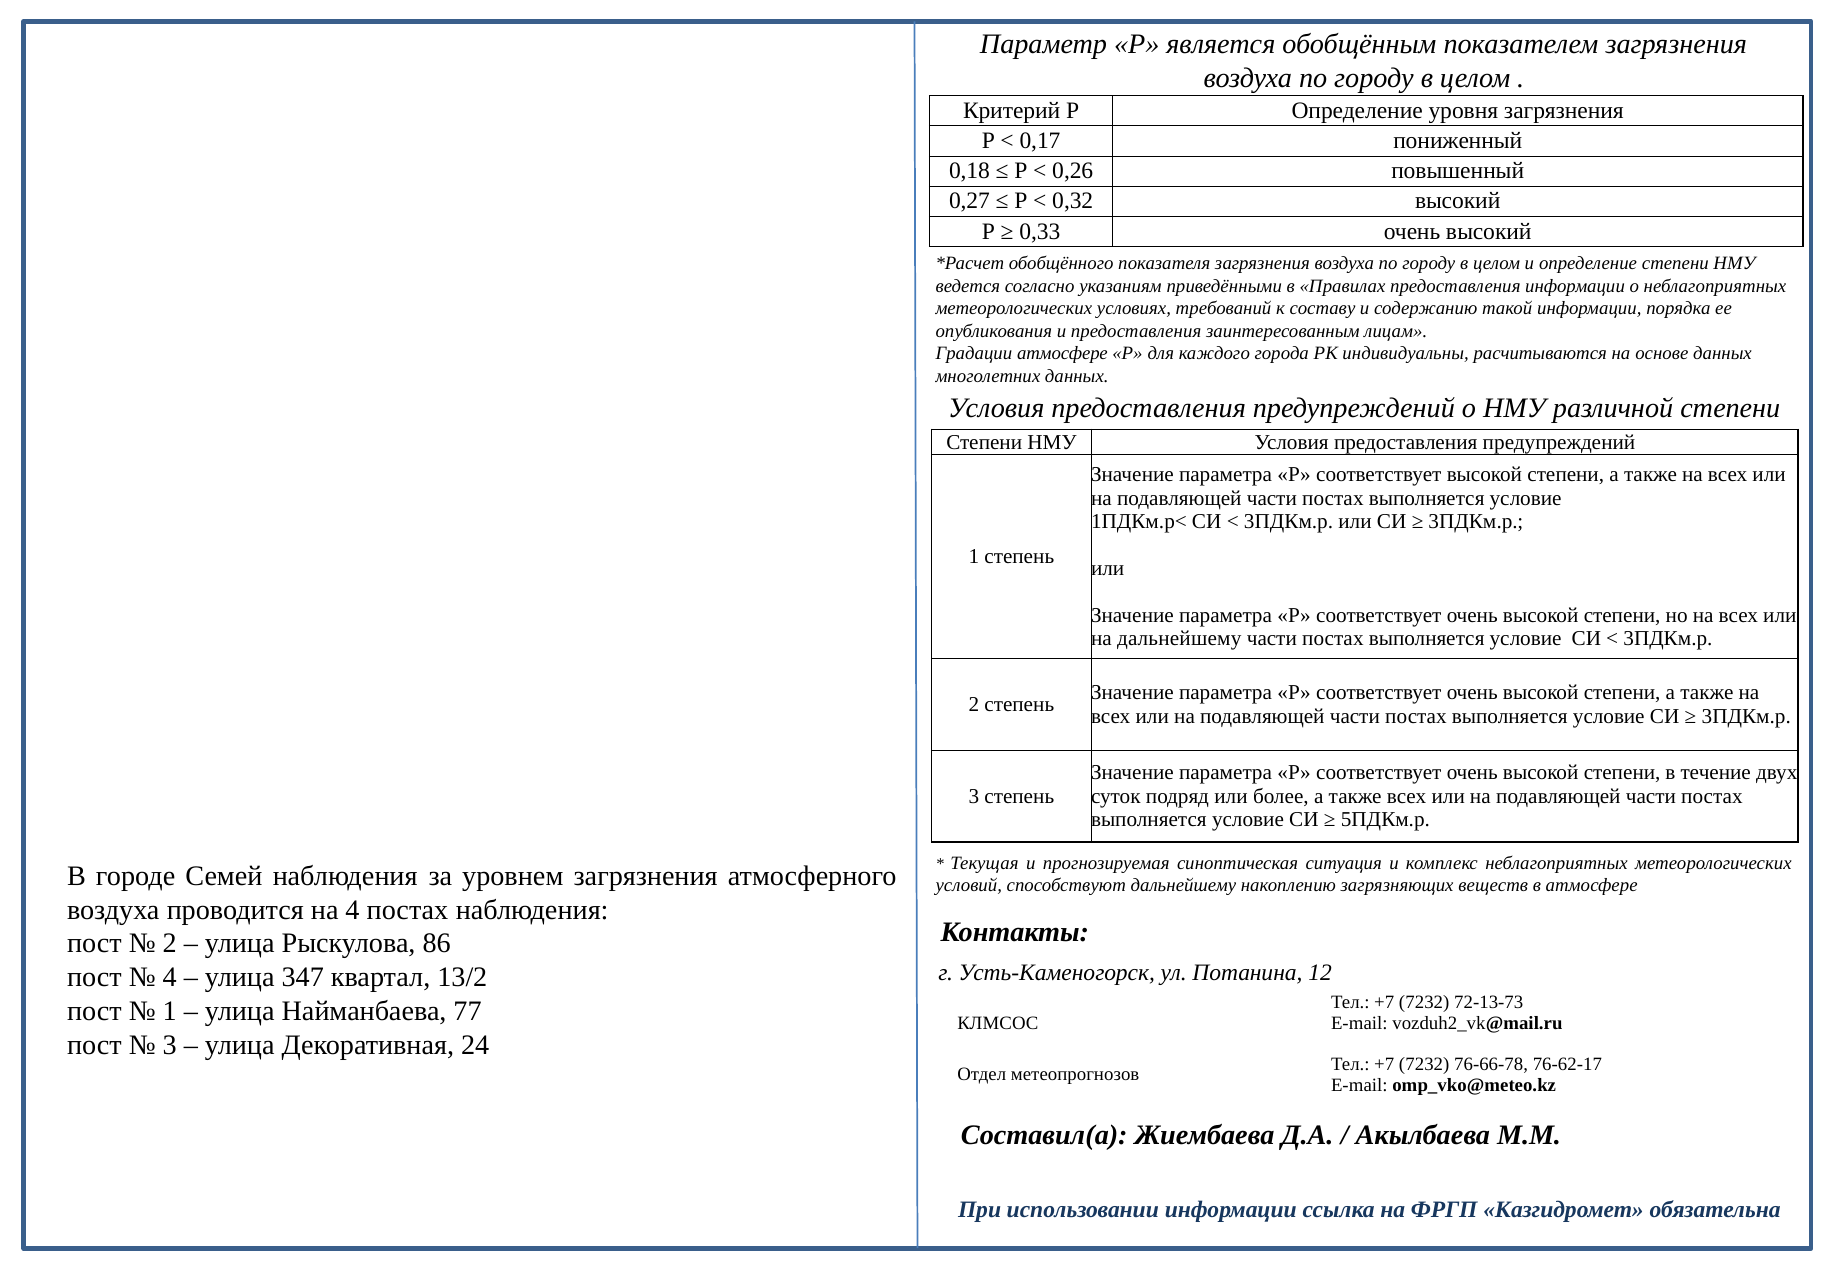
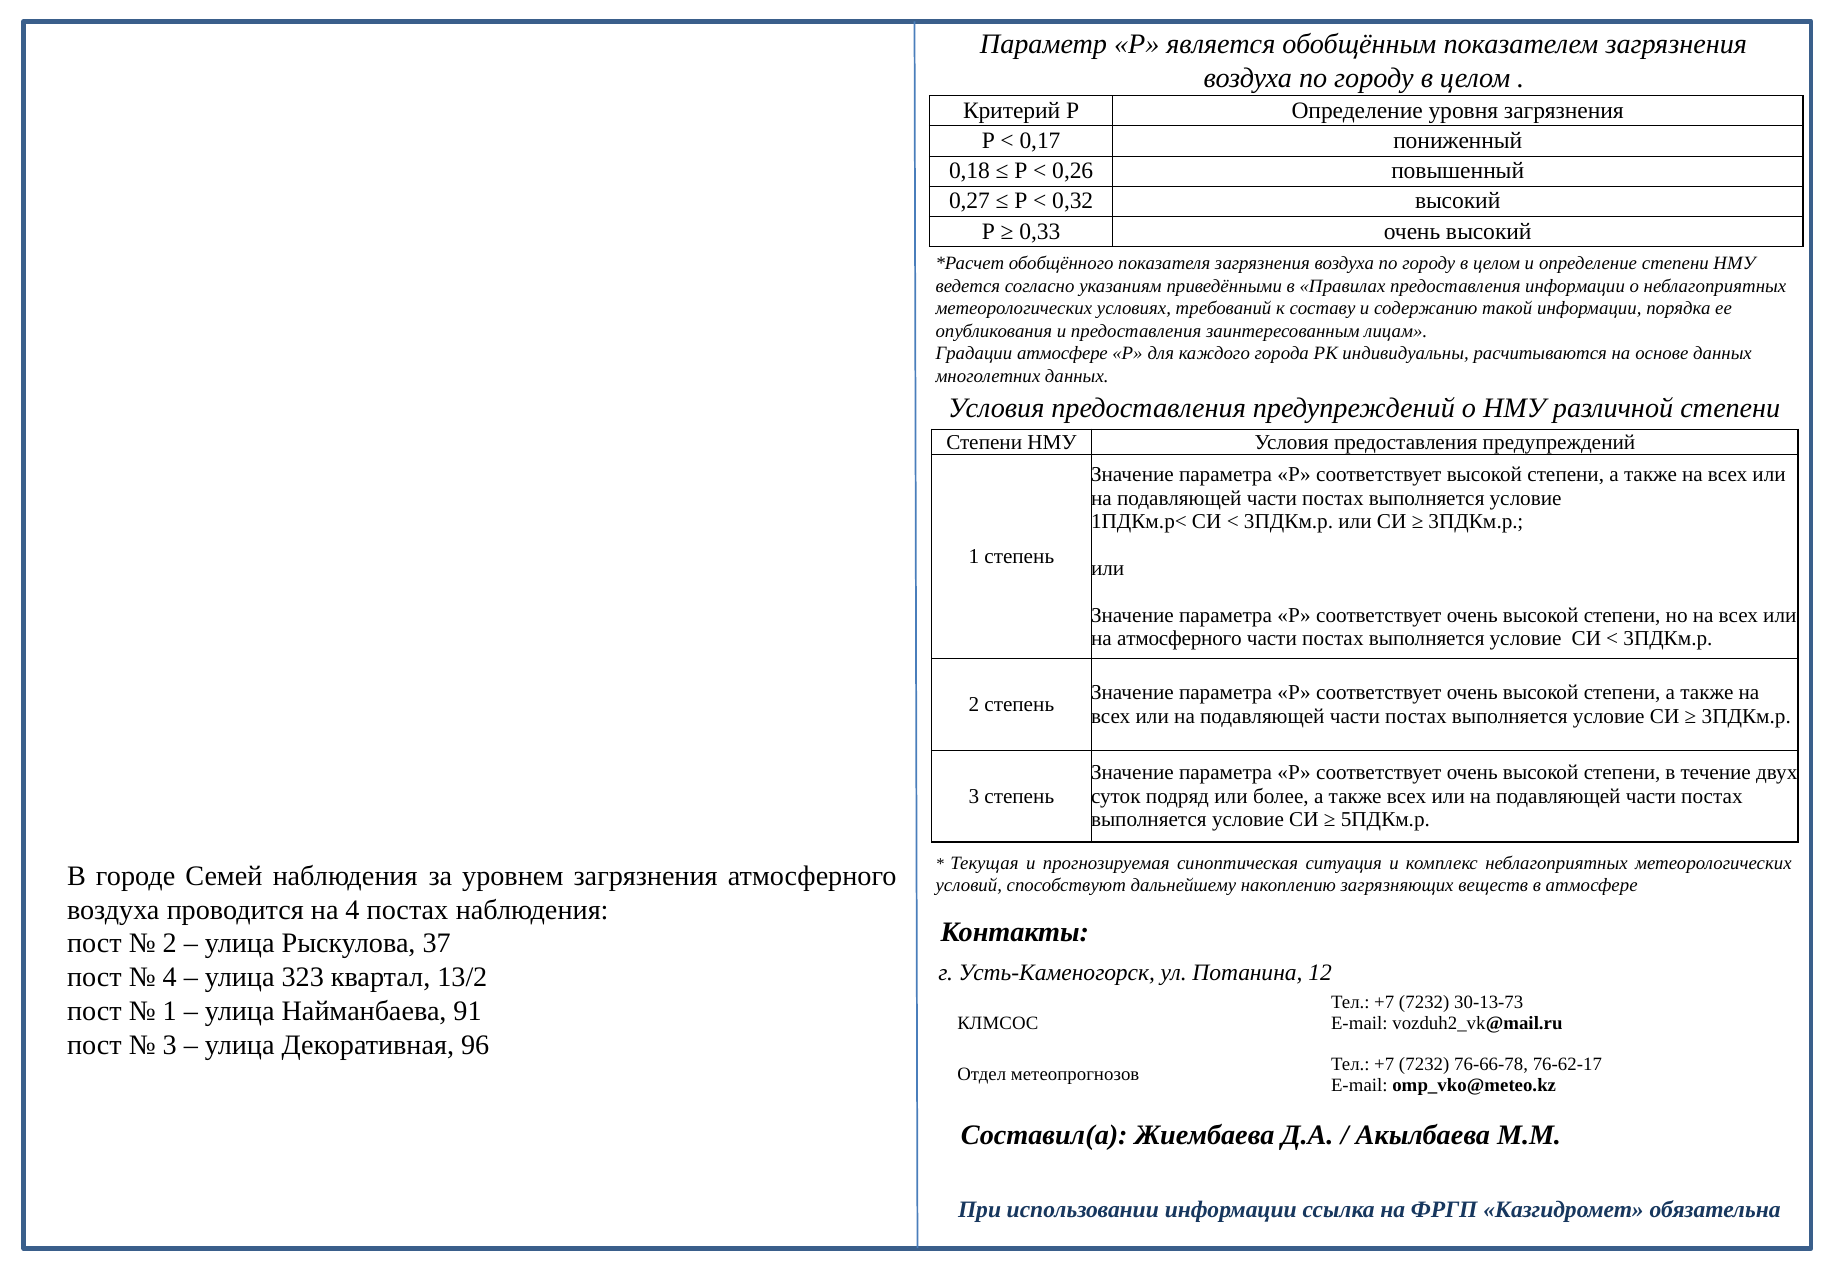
на дальнейшему: дальнейшему -> атмосферного
86: 86 -> 37
347: 347 -> 323
72-13-73: 72-13-73 -> 30-13-73
77: 77 -> 91
24: 24 -> 96
